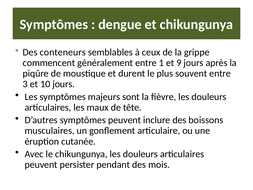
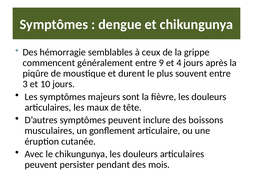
conteneurs: conteneurs -> hémorragie
1: 1 -> 9
9: 9 -> 4
